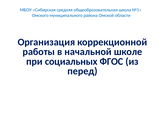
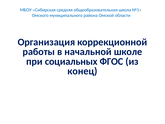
перед: перед -> конец
